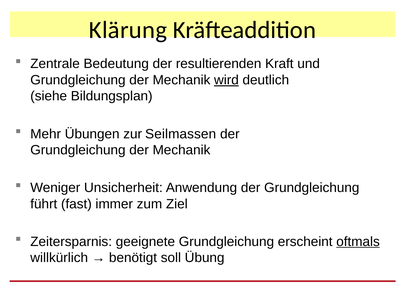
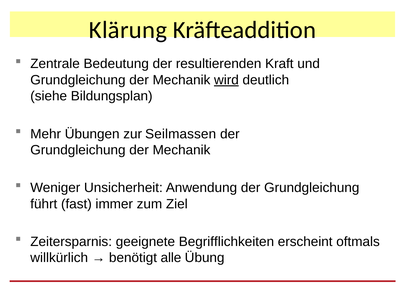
geeignete Grundgleichung: Grundgleichung -> Begrifflichkeiten
oftmals underline: present -> none
soll: soll -> alle
